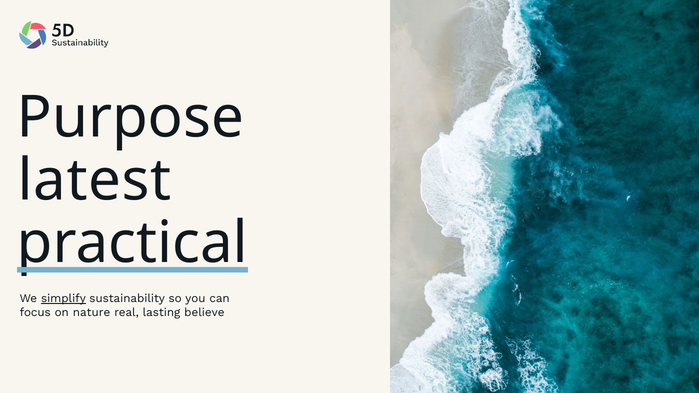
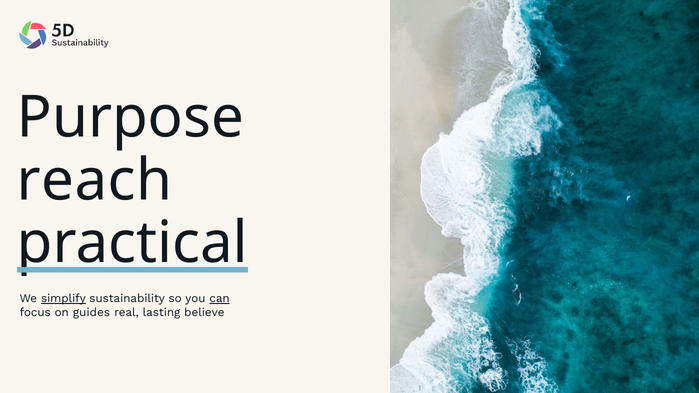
latest: latest -> reach
can underline: none -> present
nature: nature -> guides
